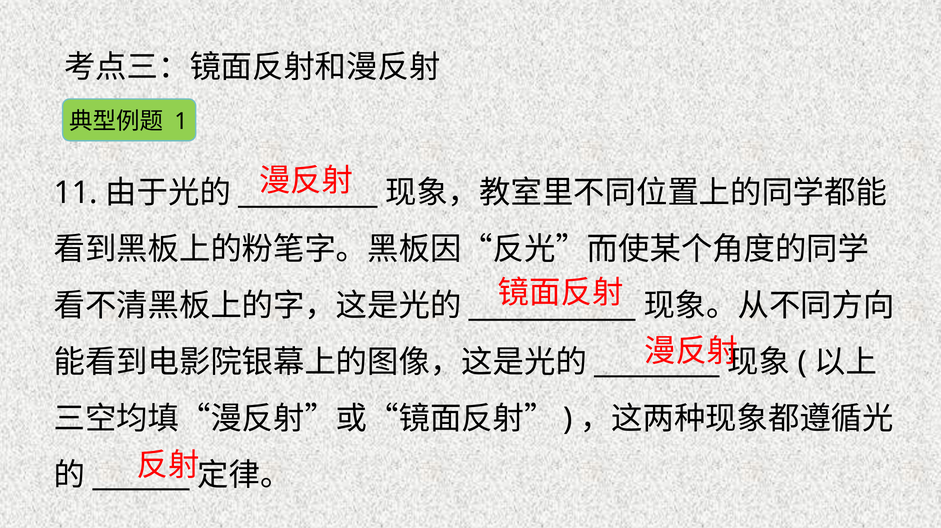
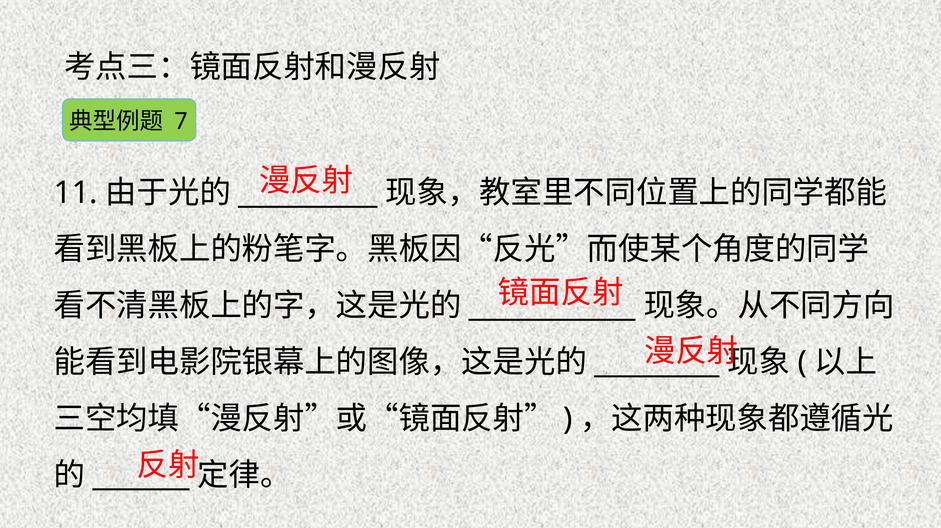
1: 1 -> 7
